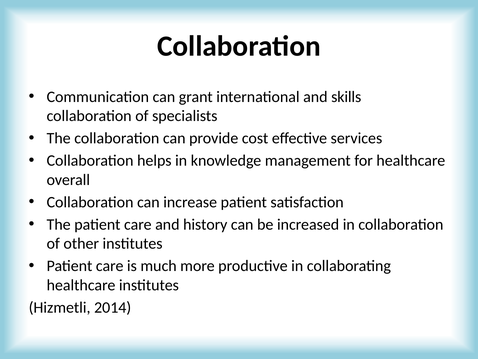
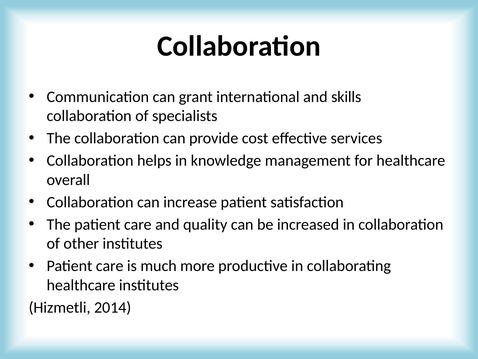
history: history -> quality
